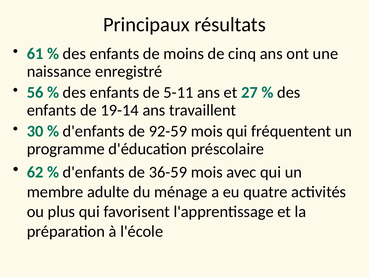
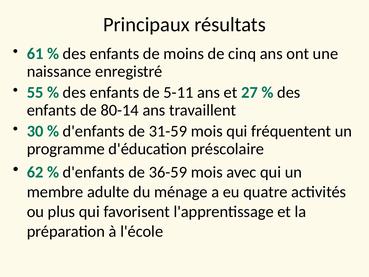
56: 56 -> 55
19-14: 19-14 -> 80-14
92-59: 92-59 -> 31-59
